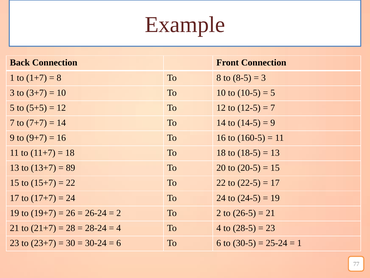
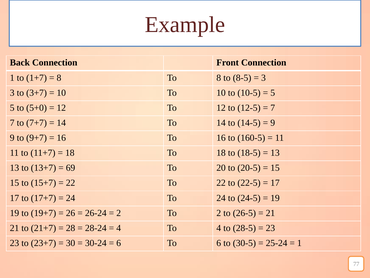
5+5: 5+5 -> 5+0
89: 89 -> 69
